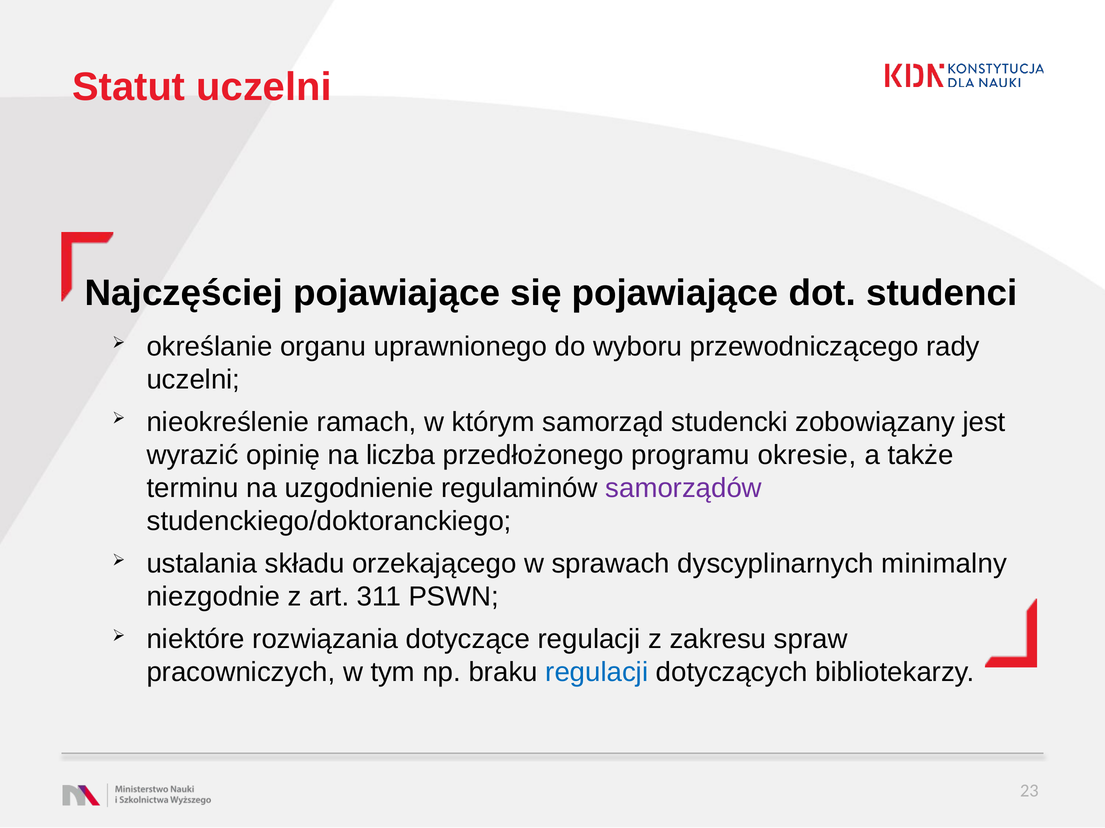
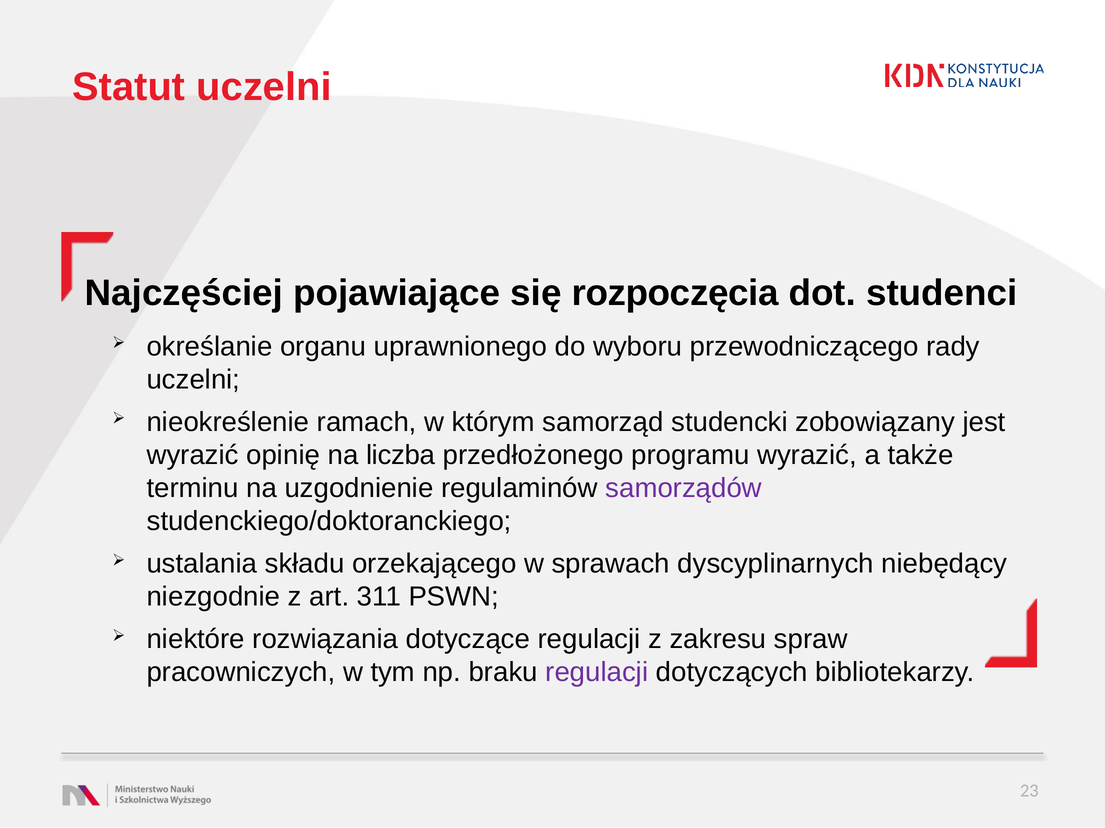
się pojawiające: pojawiające -> rozpoczęcia
programu okresie: okresie -> wyrazić
minimalny: minimalny -> niebędący
regulacji at (597, 673) colour: blue -> purple
